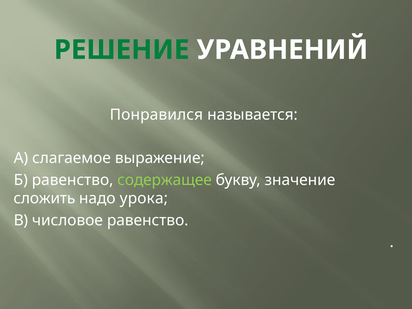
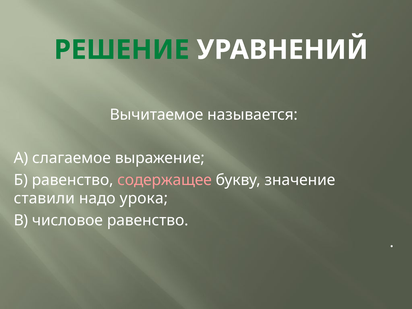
Понравился: Понравился -> Вычитаемое
содержащее colour: light green -> pink
сложить: сложить -> ставили
